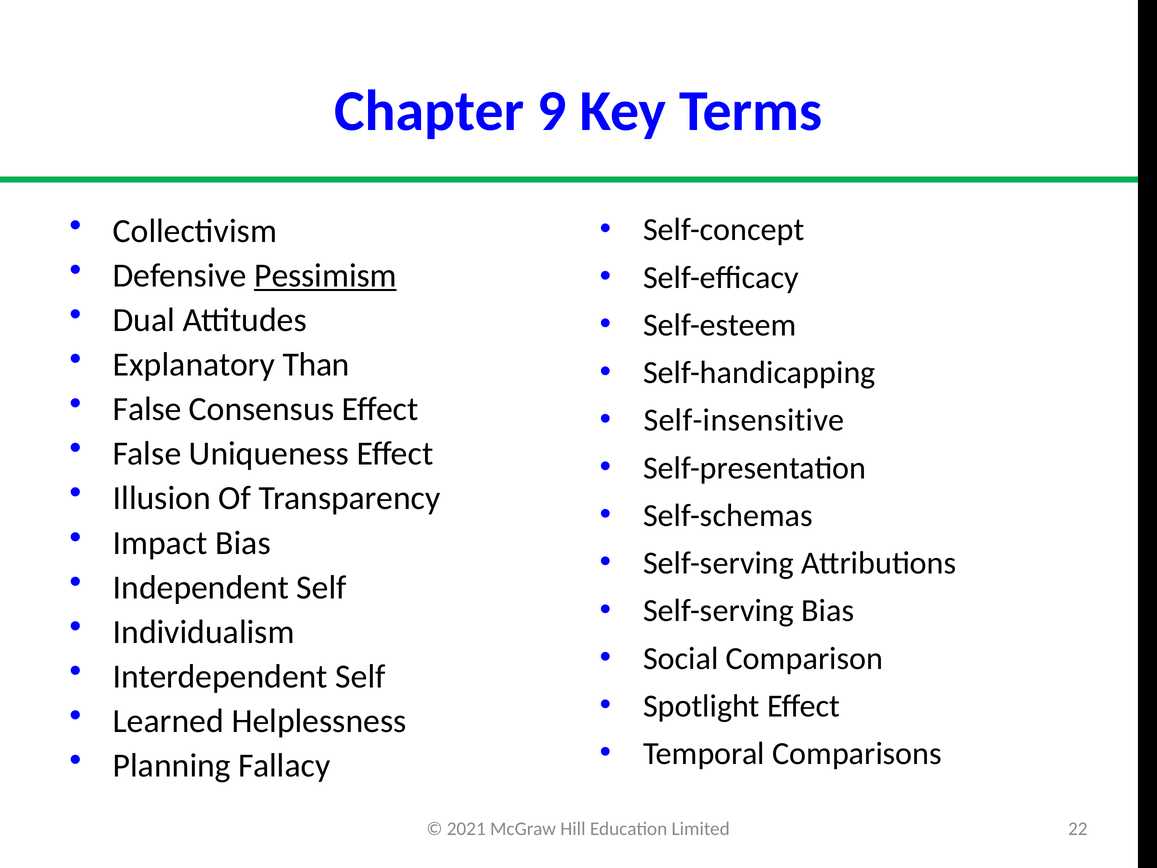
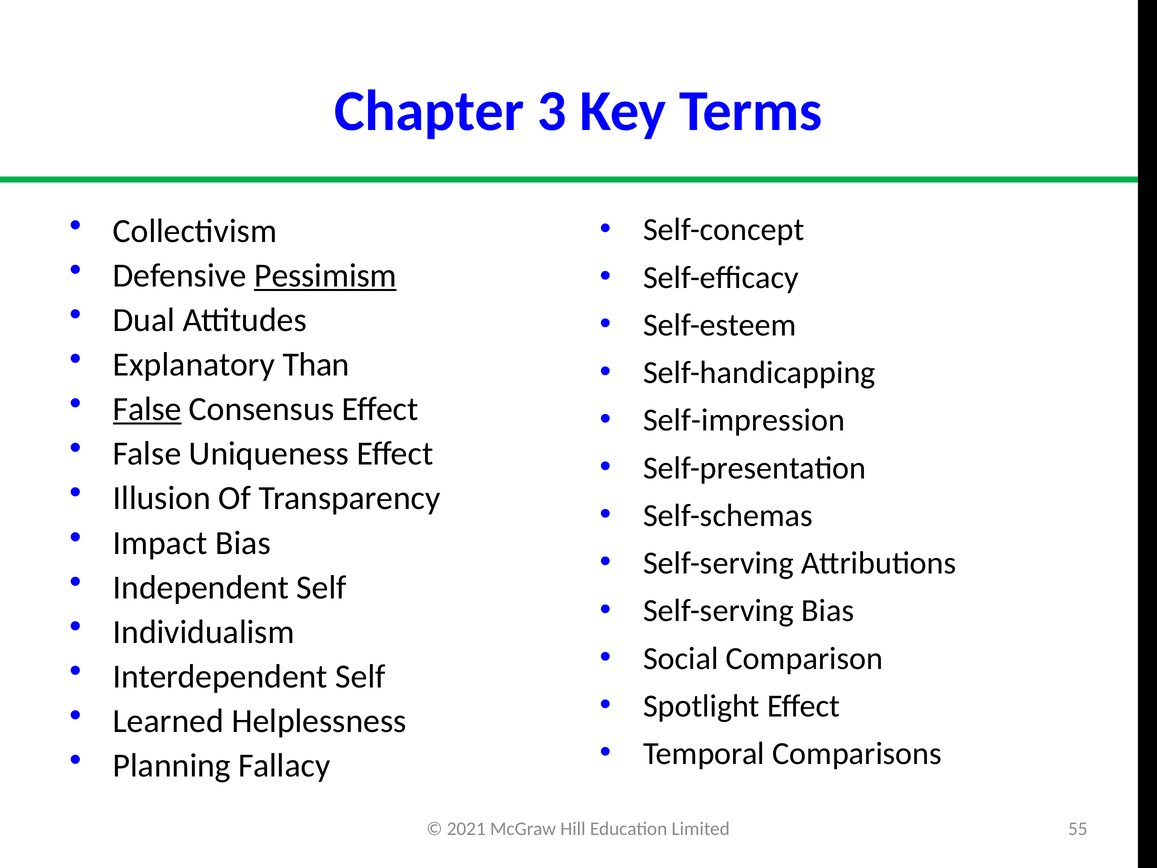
9: 9 -> 3
False at (147, 409) underline: none -> present
Self-insensitive: Self-insensitive -> Self-impression
22: 22 -> 55
